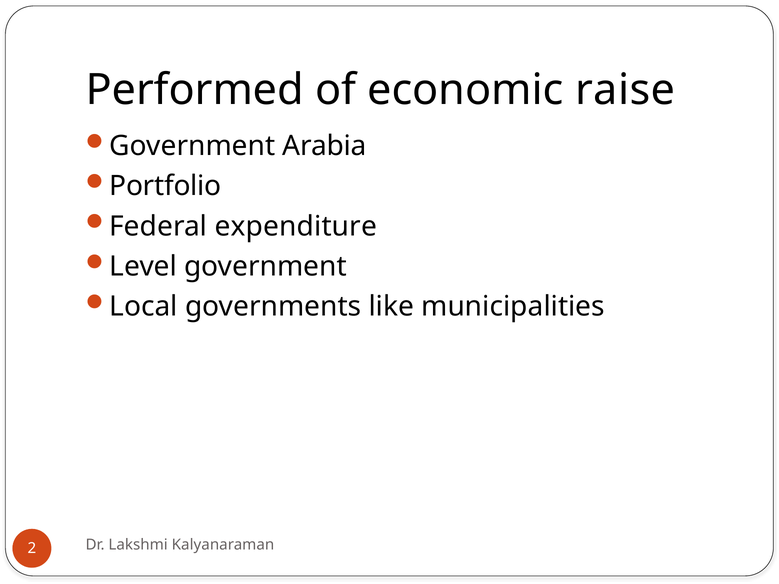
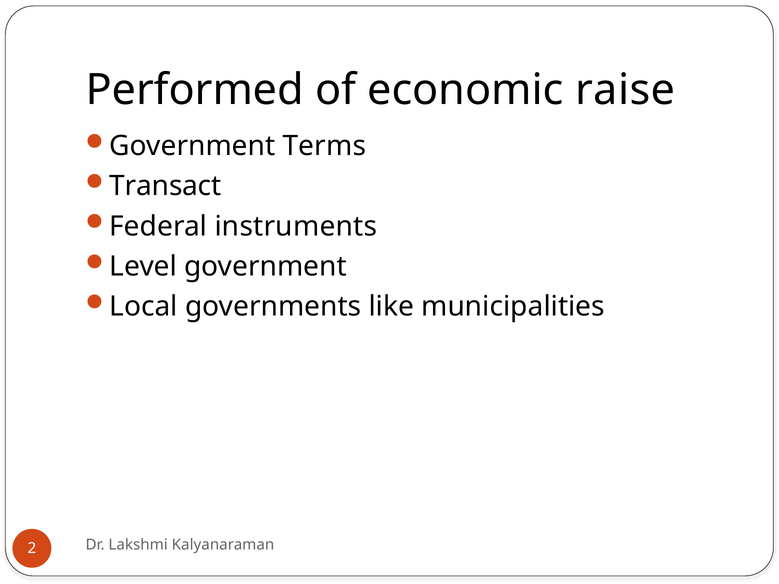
Arabia: Arabia -> Terms
Portfolio: Portfolio -> Transact
expenditure: expenditure -> instruments
